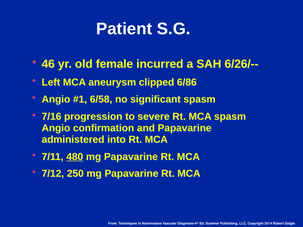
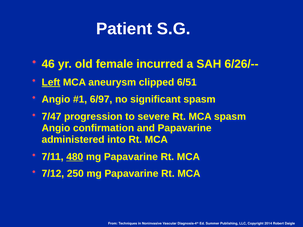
Left underline: none -> present
6/86: 6/86 -> 6/51
6/58: 6/58 -> 6/97
7/16: 7/16 -> 7/47
